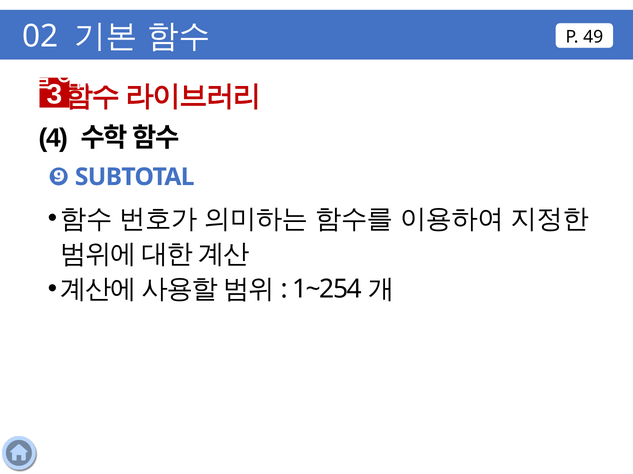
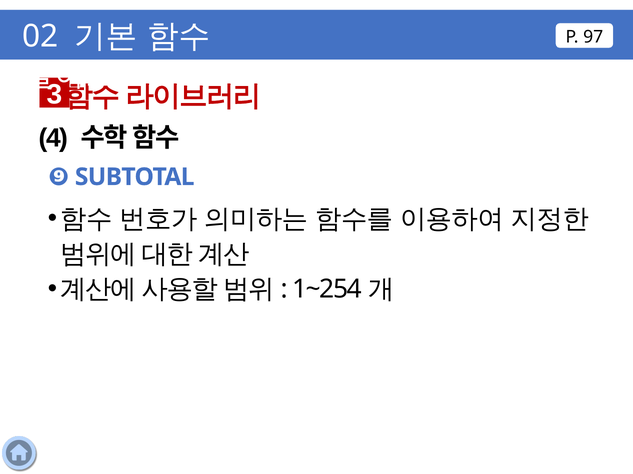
49: 49 -> 97
